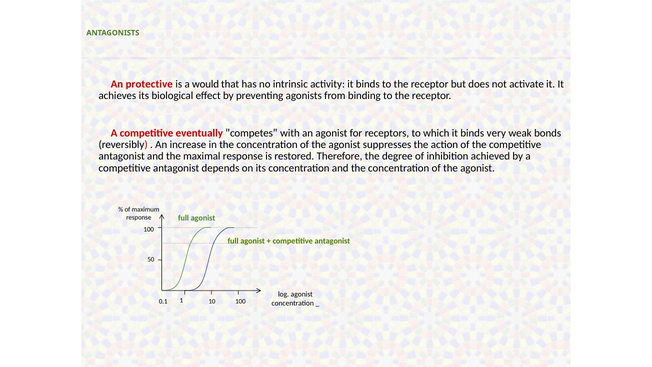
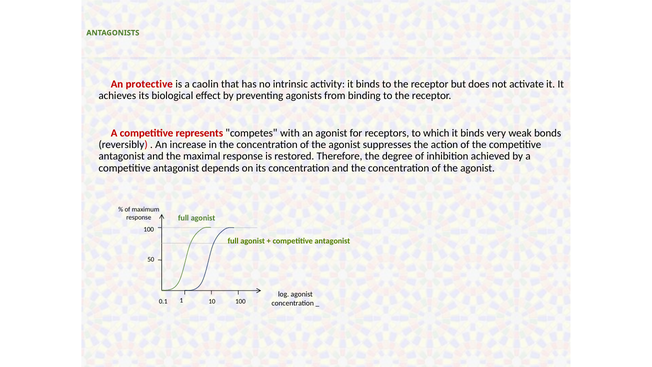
would: would -> caolin
eventually: eventually -> represents
